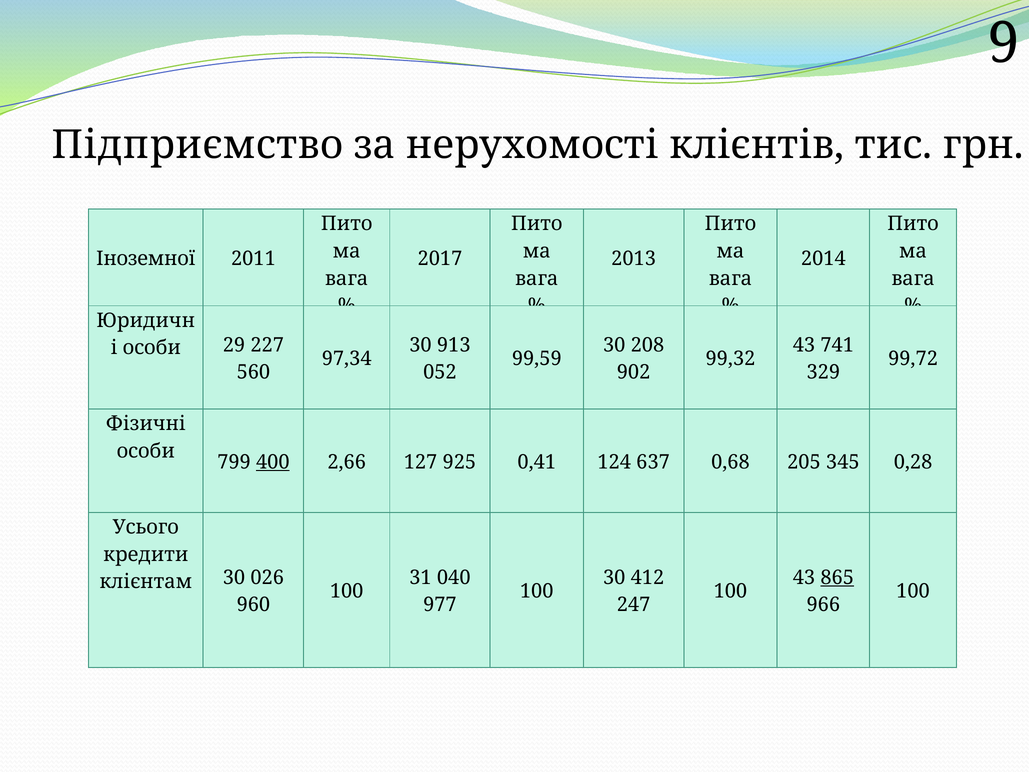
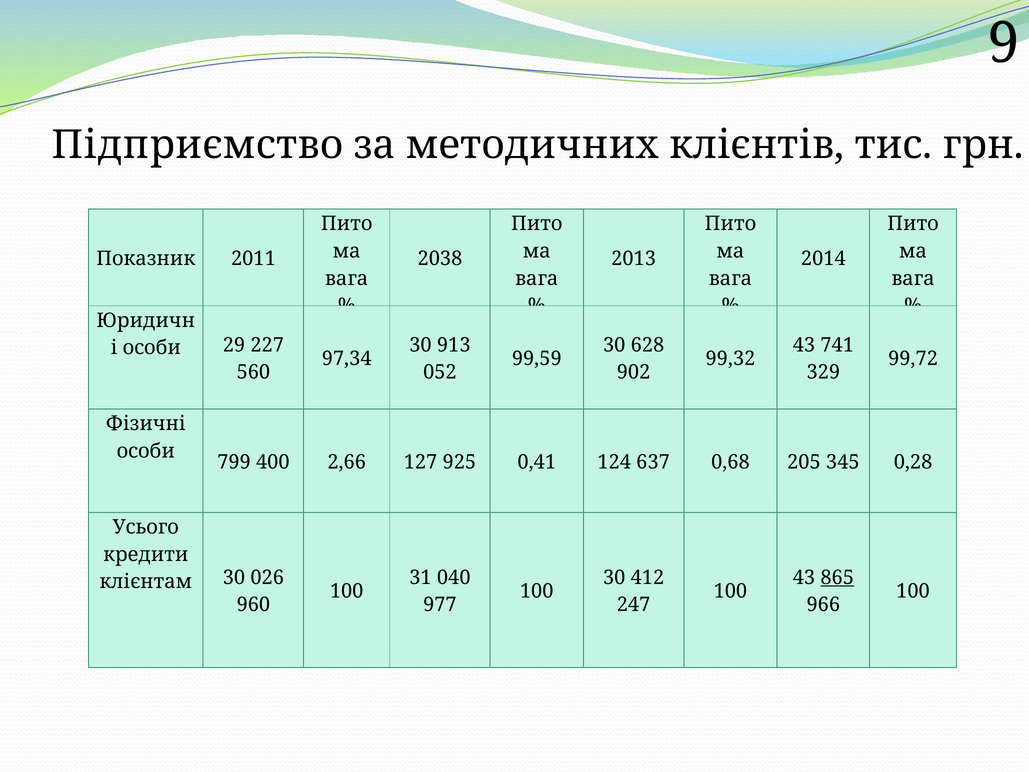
нерухомості: нерухомості -> методичних
Іноземної: Іноземної -> Показник
2017: 2017 -> 2038
208: 208 -> 628
400 underline: present -> none
